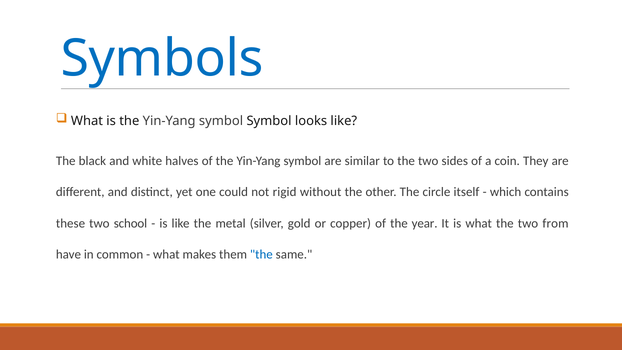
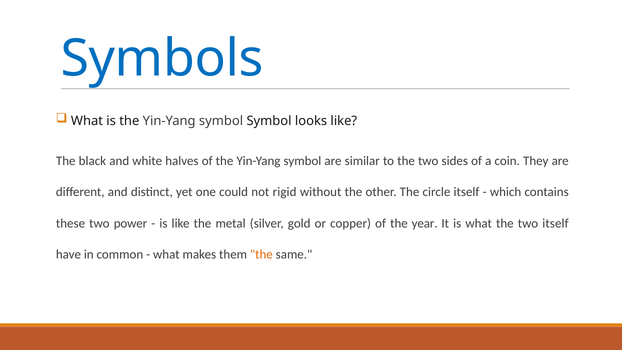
school: school -> power
two from: from -> itself
the at (261, 254) colour: blue -> orange
